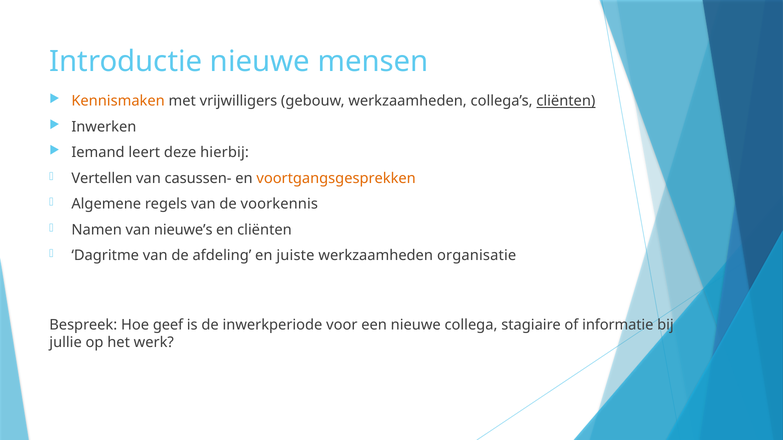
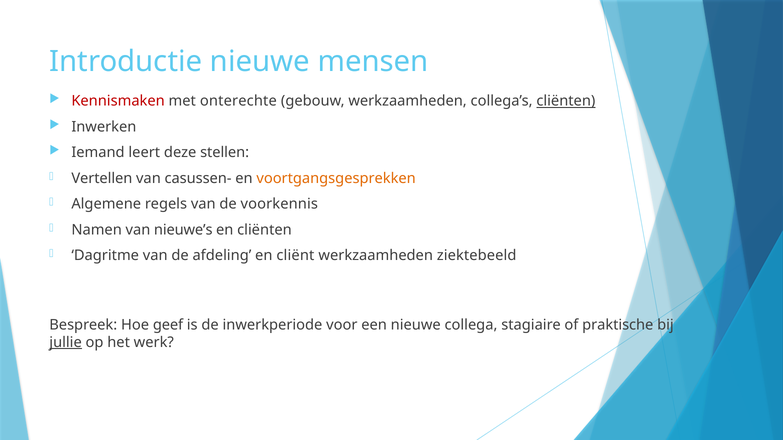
Kennismaken colour: orange -> red
vrijwilligers: vrijwilligers -> onterechte
hierbij: hierbij -> stellen
juiste: juiste -> cliënt
organisatie: organisatie -> ziektebeeld
informatie: informatie -> praktische
jullie underline: none -> present
